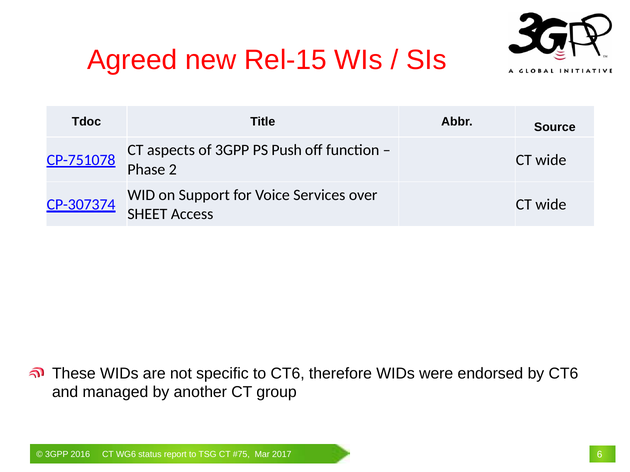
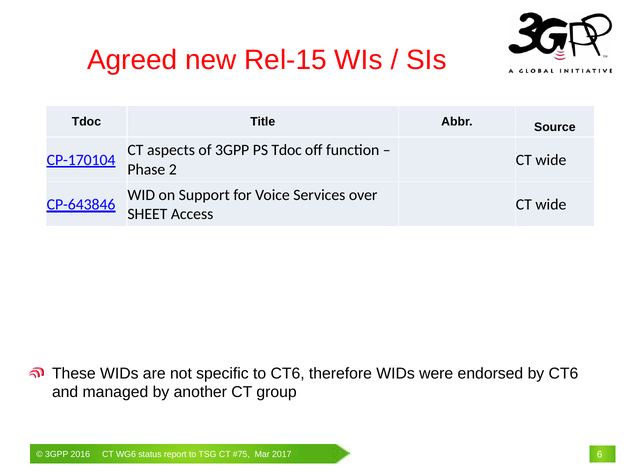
PS Push: Push -> Tdoc
CP-751078: CP-751078 -> CP-170104
CP-307374: CP-307374 -> CP-643846
